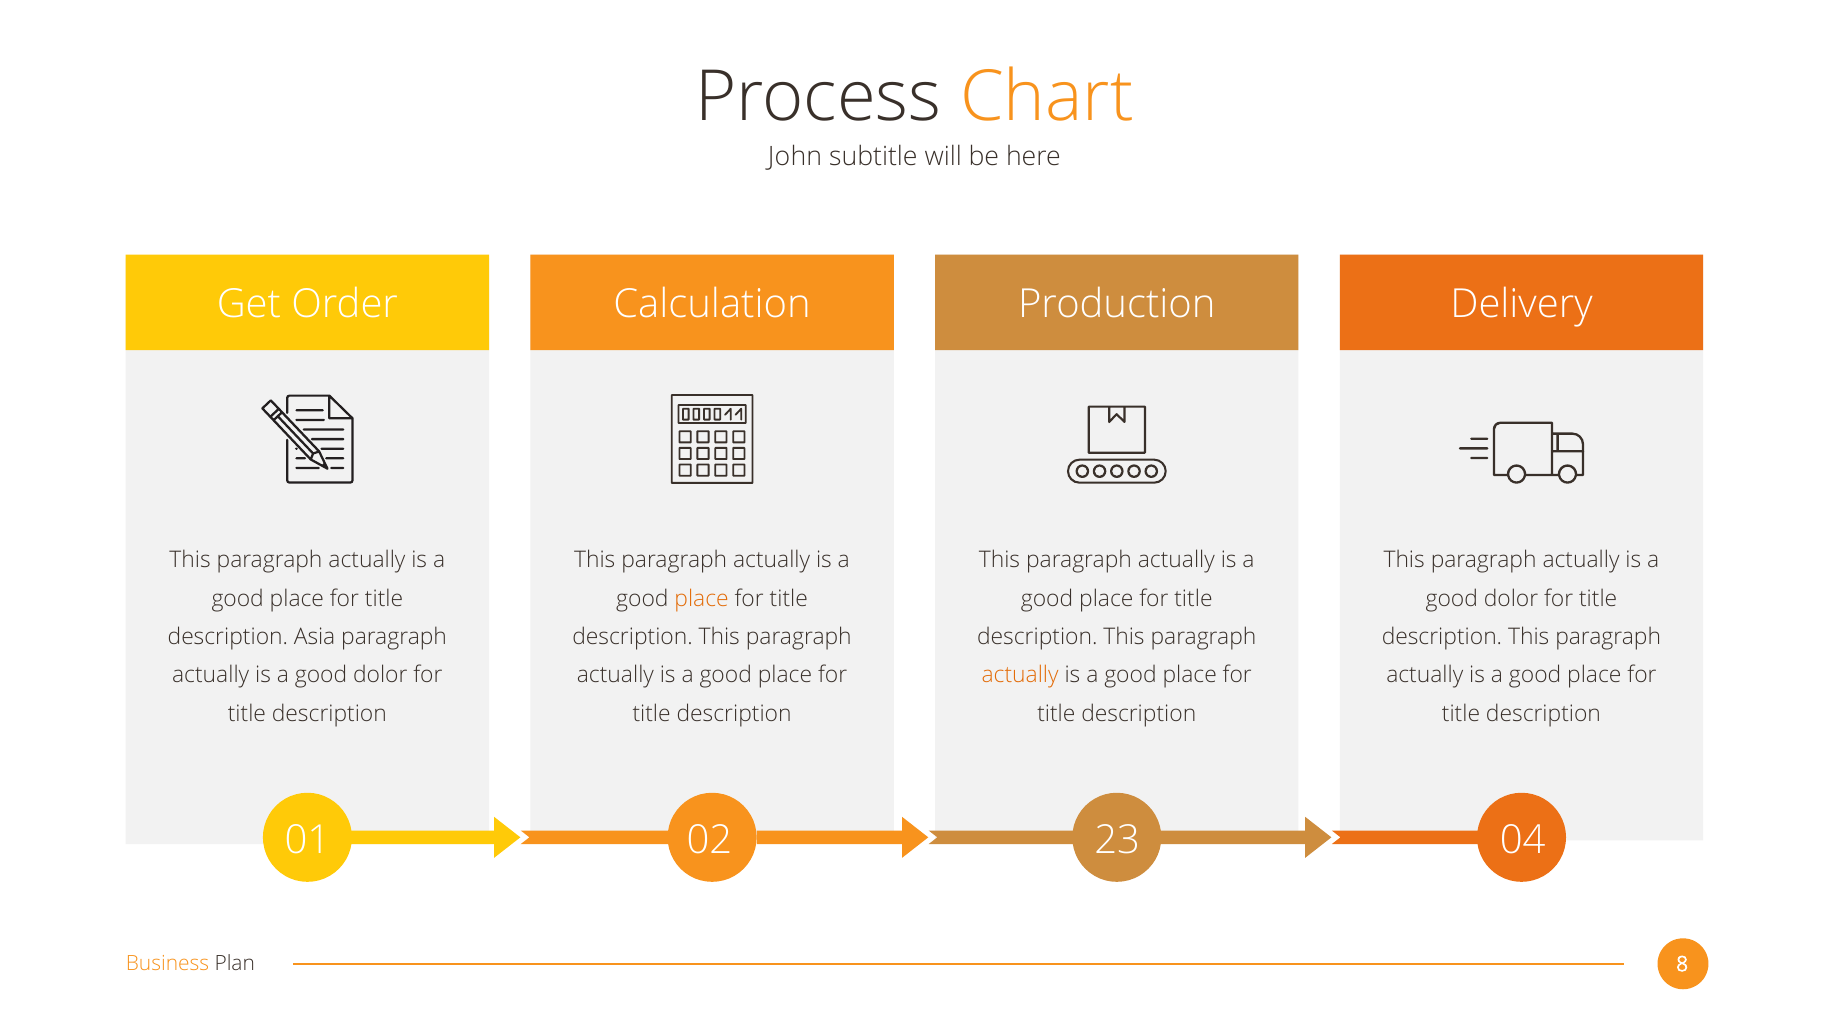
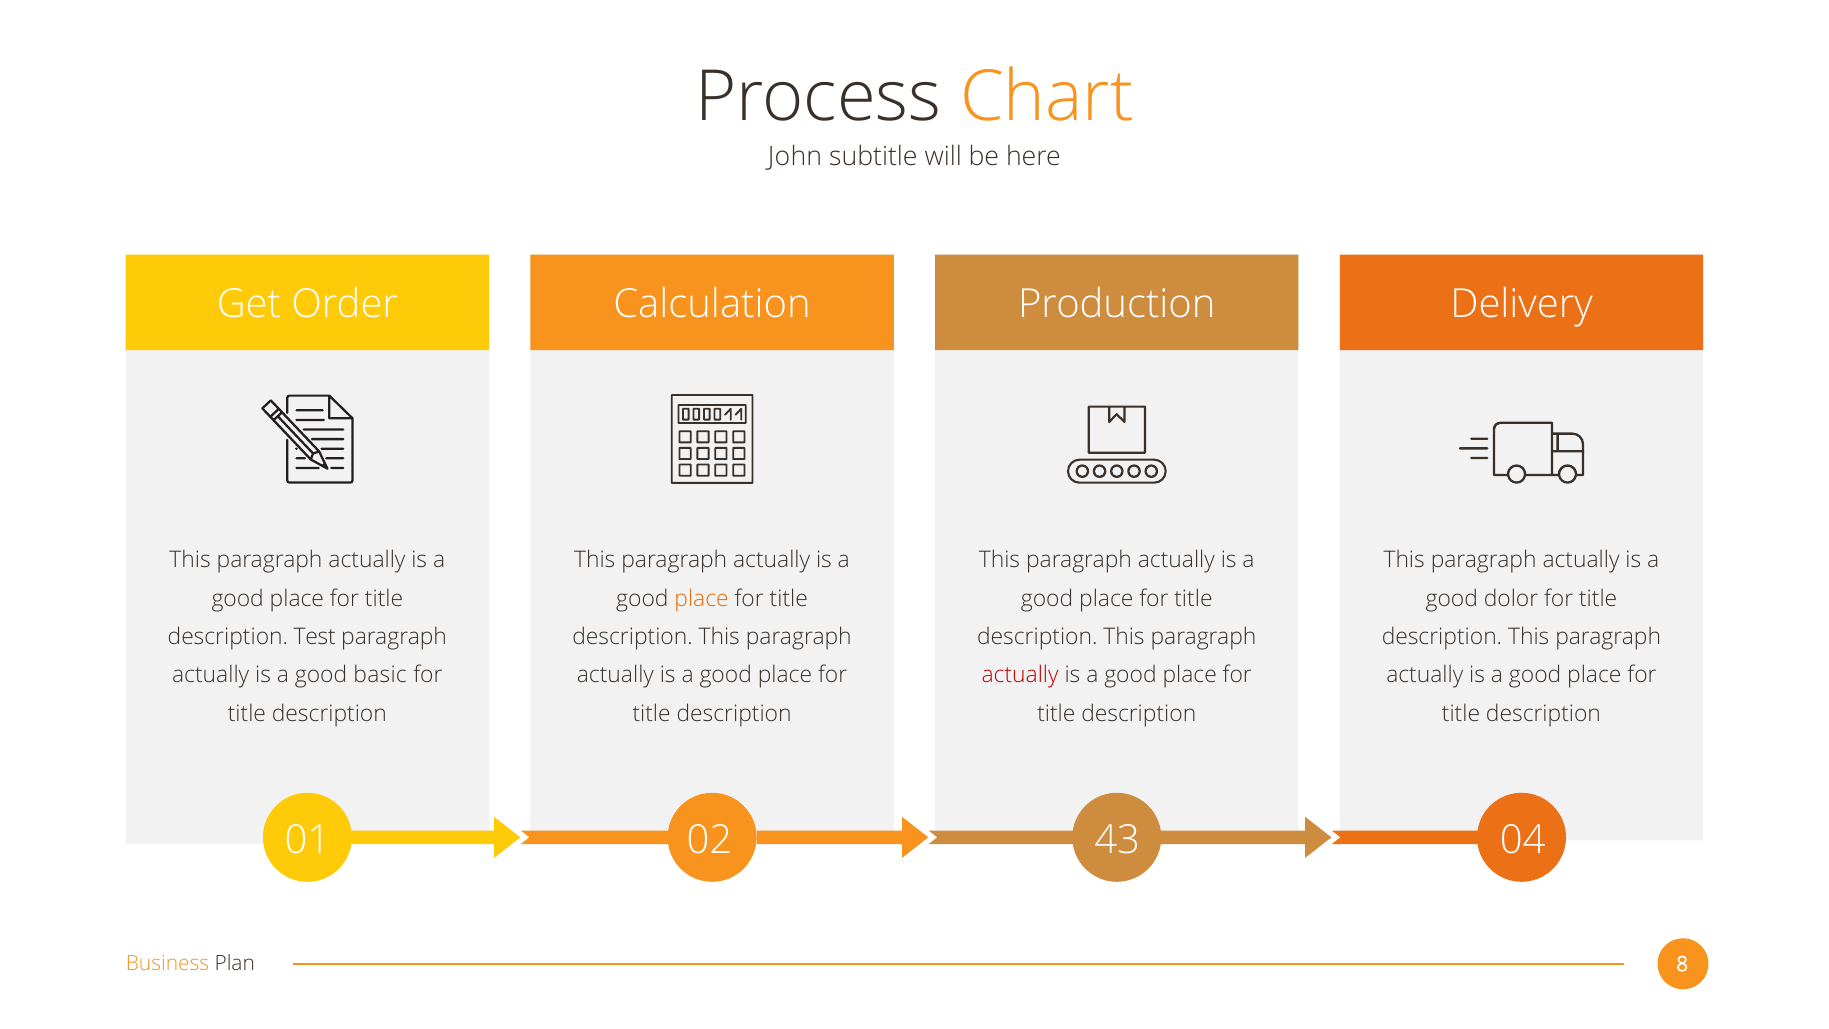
Asia: Asia -> Test
dolor at (380, 675): dolor -> basic
actually at (1020, 675) colour: orange -> red
23: 23 -> 43
